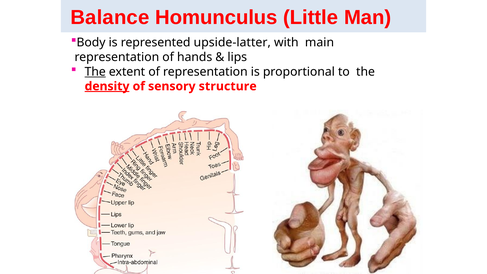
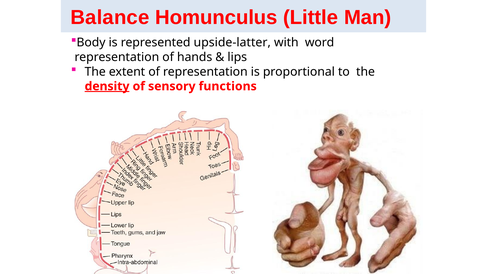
main: main -> word
The at (95, 72) underline: present -> none
structure: structure -> functions
